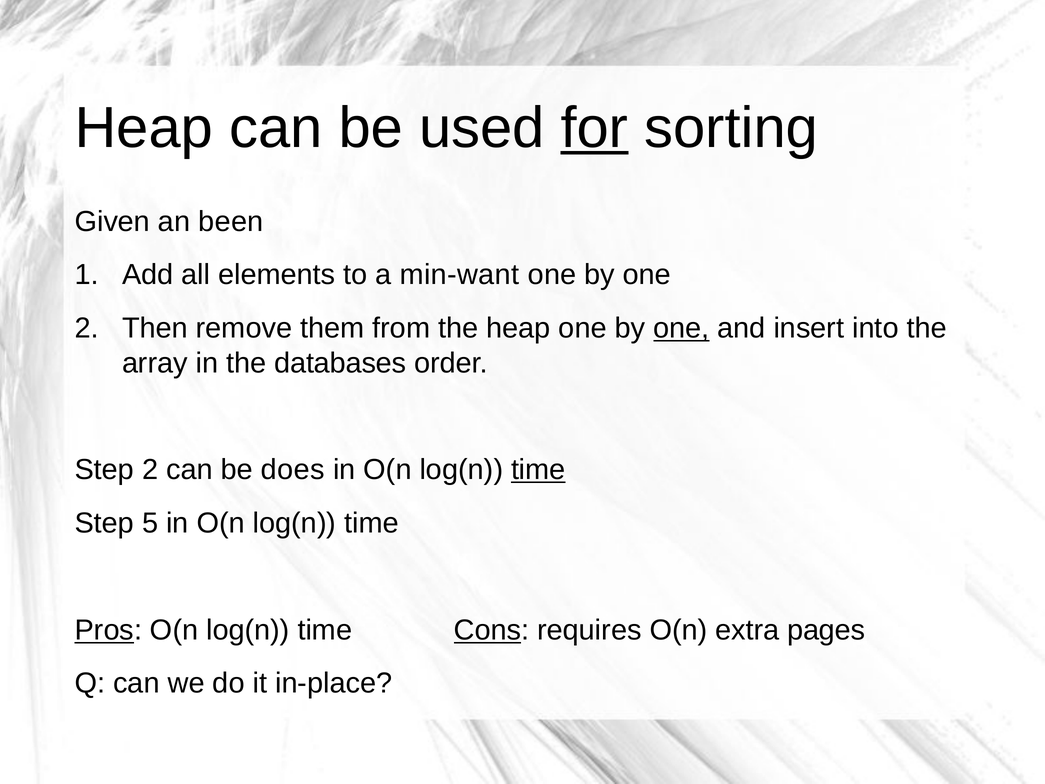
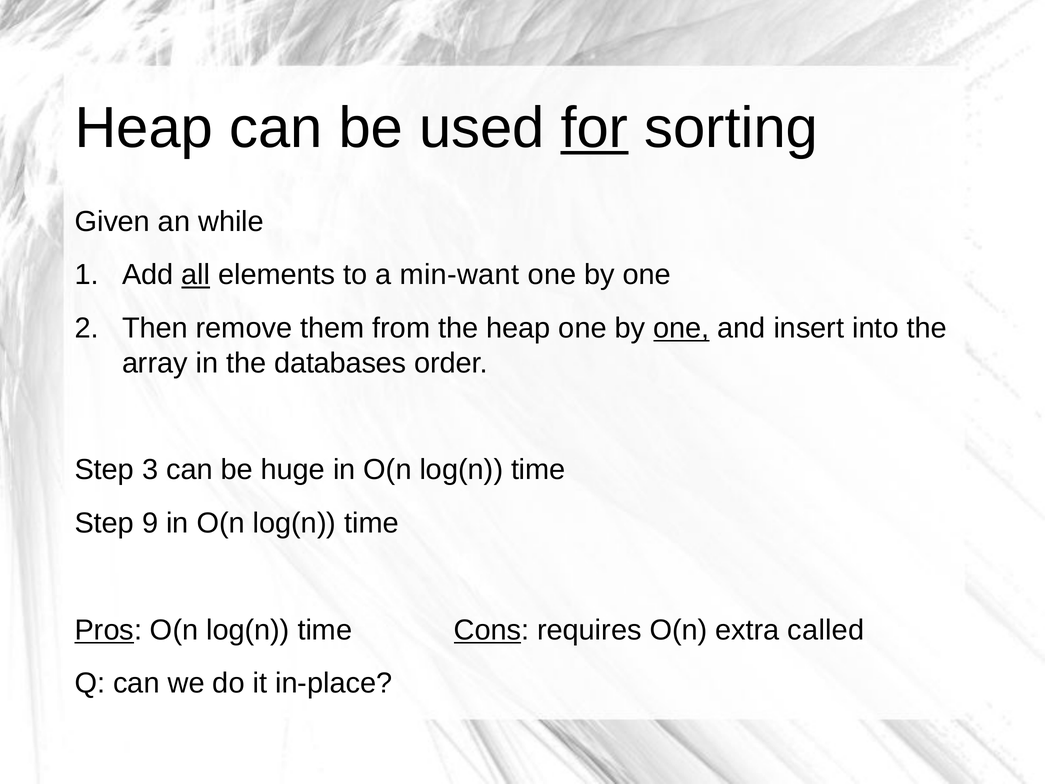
been: been -> while
all underline: none -> present
Step 2: 2 -> 3
does: does -> huge
time at (538, 470) underline: present -> none
5: 5 -> 9
pages: pages -> called
